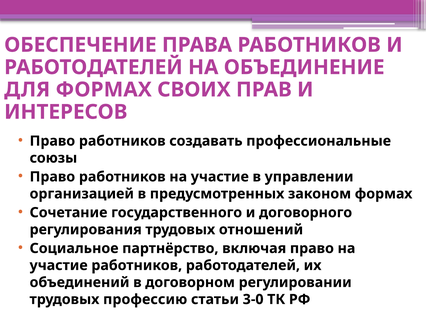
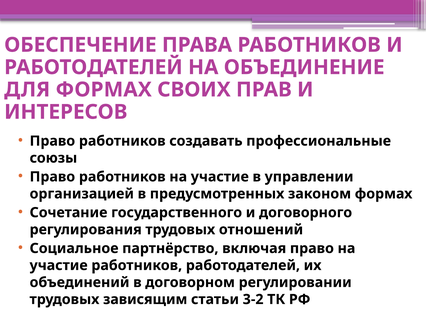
профессию: профессию -> зависящим
3-0: 3-0 -> 3-2
